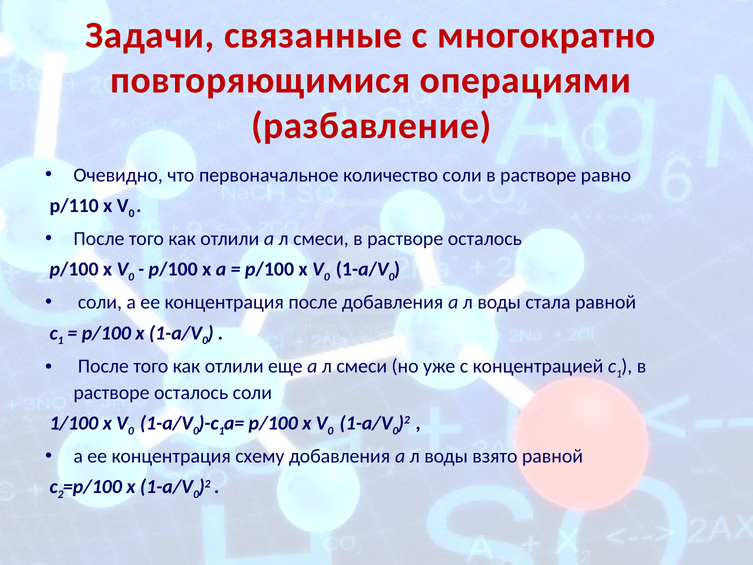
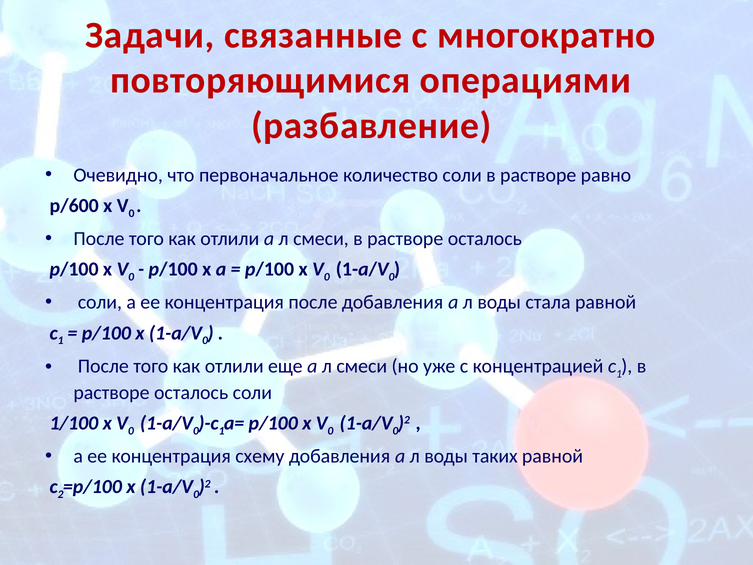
p/110: p/110 -> p/600
взято: взято -> таких
